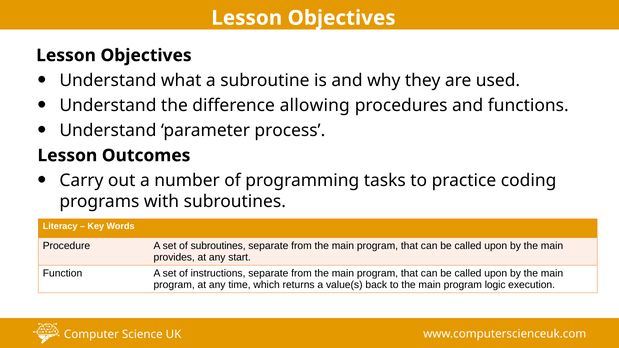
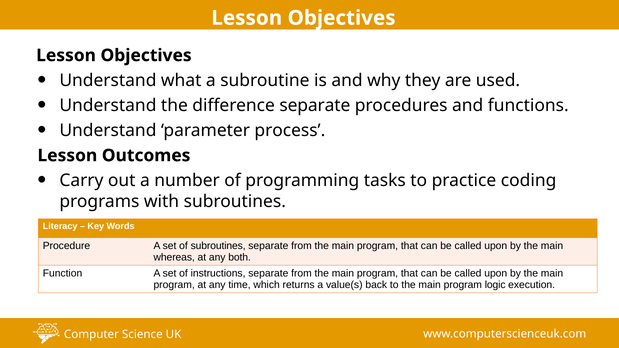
difference allowing: allowing -> separate
provides: provides -> whereas
start: start -> both
